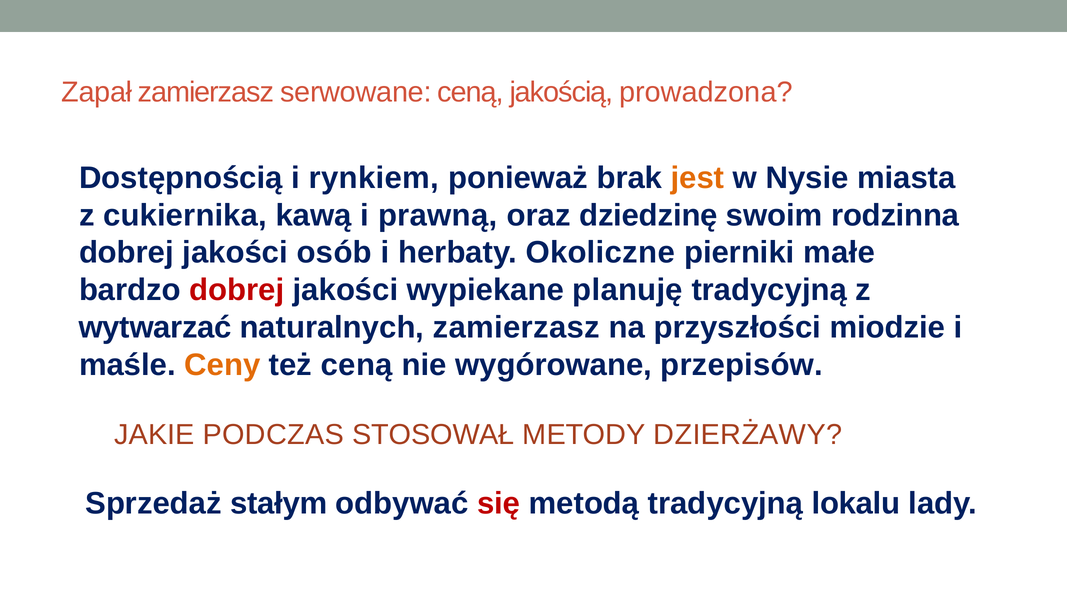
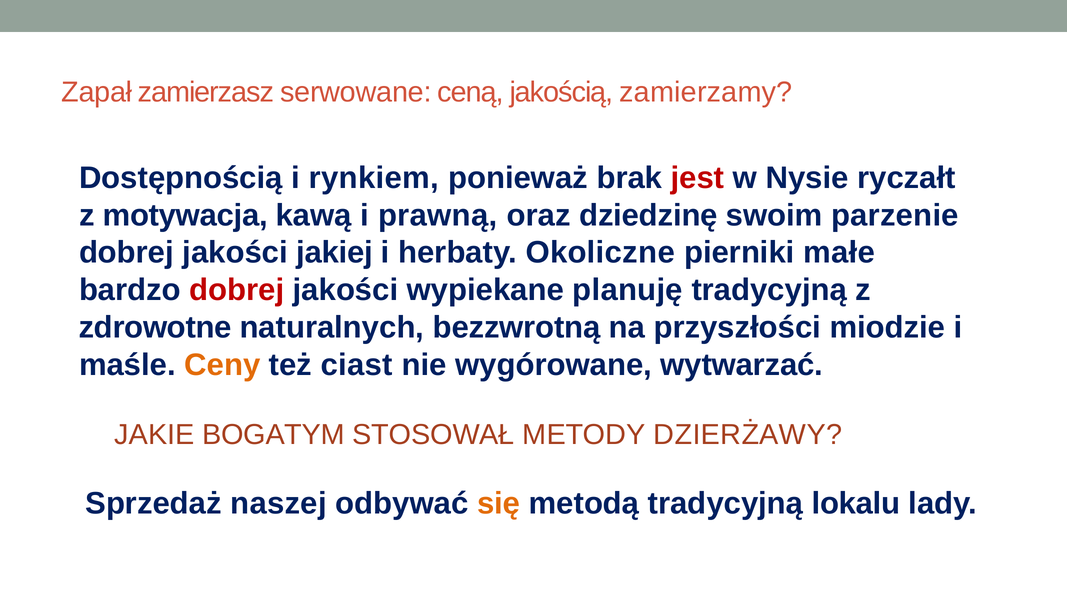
prowadzona: prowadzona -> zamierzamy
jest colour: orange -> red
miasta: miasta -> ryczałt
cukiernika: cukiernika -> motywacja
rodzinna: rodzinna -> parzenie
osób: osób -> jakiej
wytwarzać: wytwarzać -> zdrowotne
naturalnych zamierzasz: zamierzasz -> bezzwrotną
też ceną: ceną -> ciast
przepisów: przepisów -> wytwarzać
PODCZAS: PODCZAS -> BOGATYM
stałym: stałym -> naszej
się colour: red -> orange
